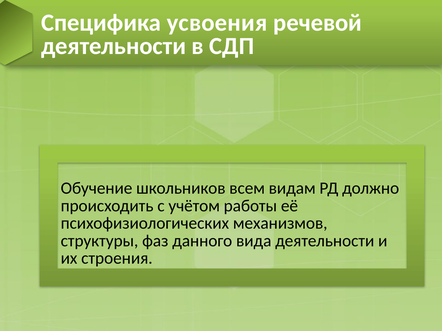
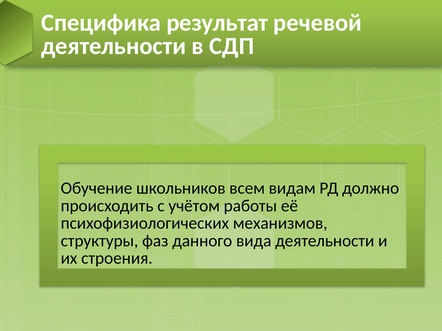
усвоения: усвоения -> результат
